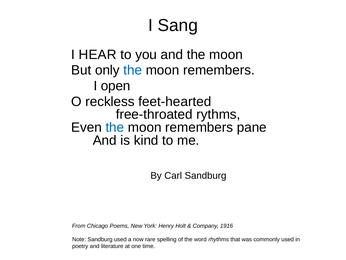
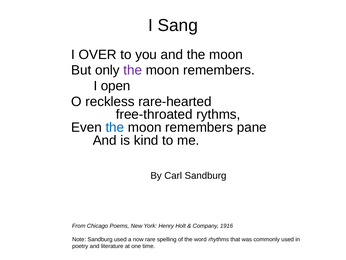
HEAR: HEAR -> OVER
the at (133, 70) colour: blue -> purple
feet-hearted: feet-hearted -> rare-hearted
